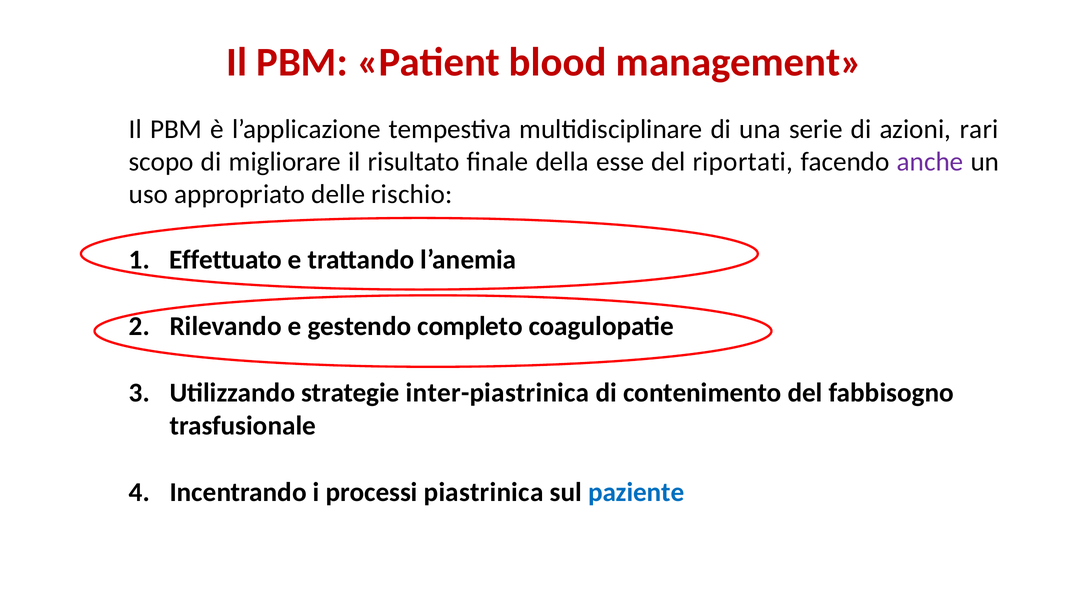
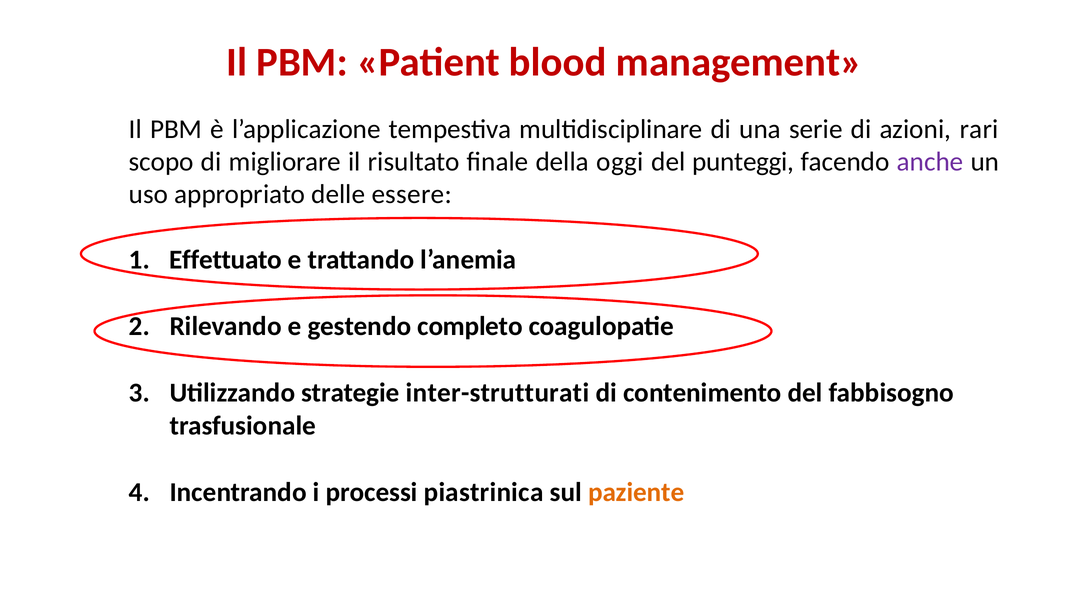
esse: esse -> oggi
riportati: riportati -> punteggi
rischio: rischio -> essere
inter-piastrinica: inter-piastrinica -> inter-strutturati
paziente colour: blue -> orange
